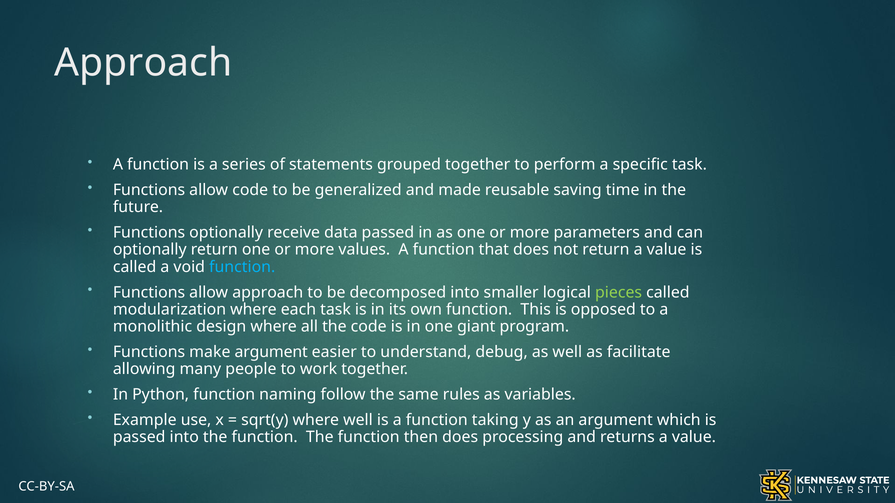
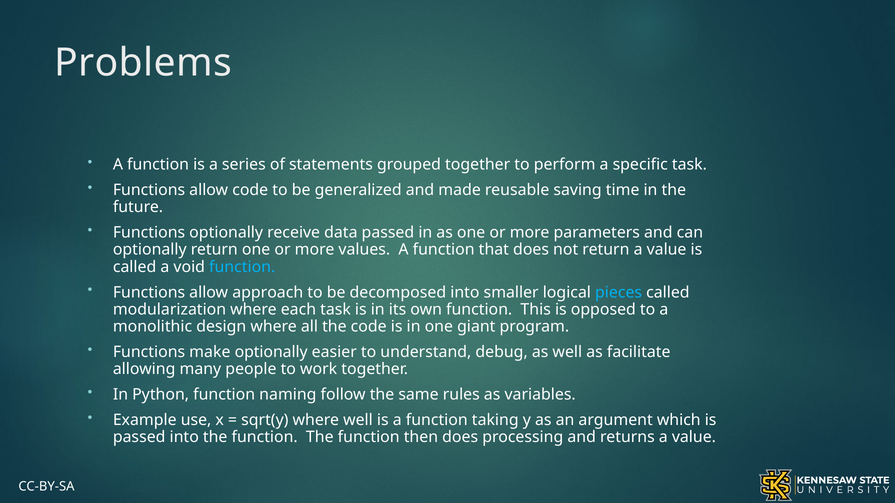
Approach at (143, 63): Approach -> Problems
pieces colour: light green -> light blue
make argument: argument -> optionally
